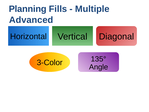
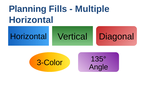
Advanced at (31, 20): Advanced -> Horizontal
